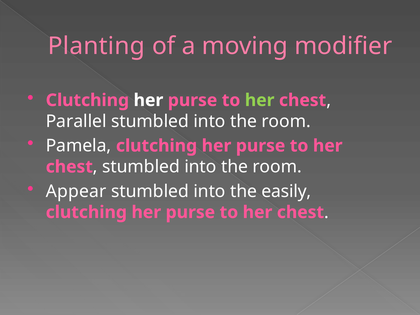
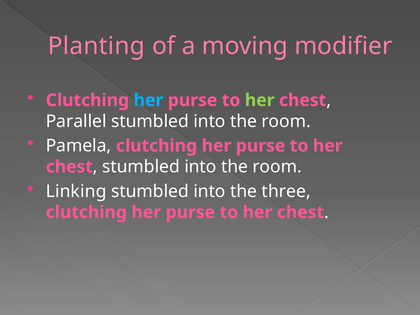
her at (148, 100) colour: white -> light blue
Appear: Appear -> Linking
easily: easily -> three
